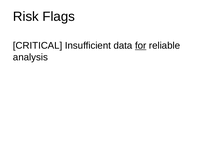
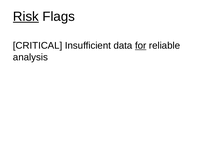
Risk underline: none -> present
